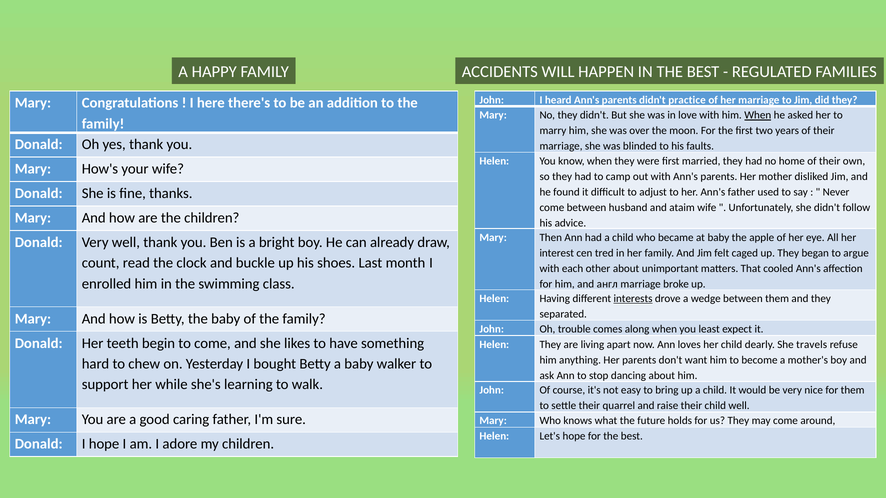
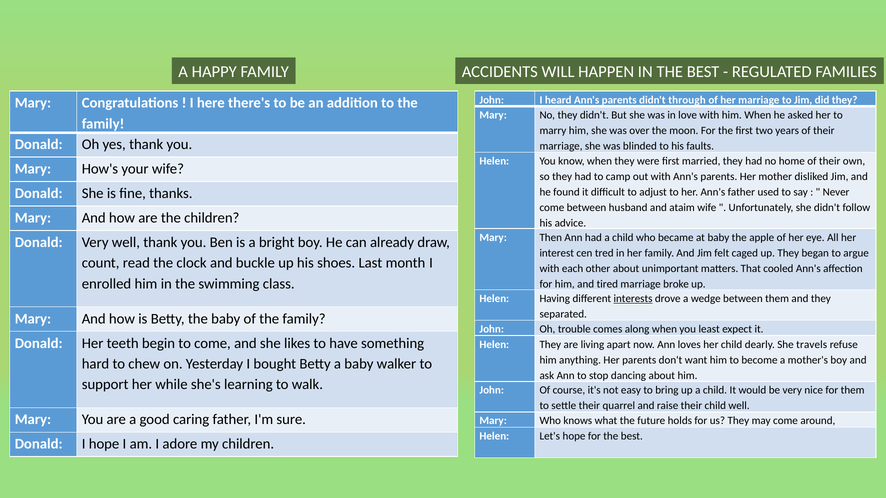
practice: practice -> through
When at (758, 115) underline: present -> none
англ: англ -> tired
